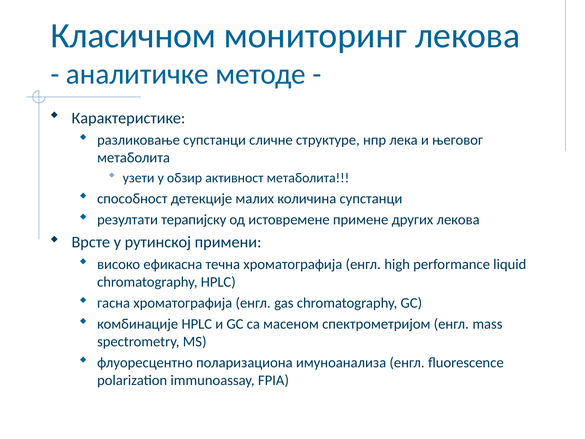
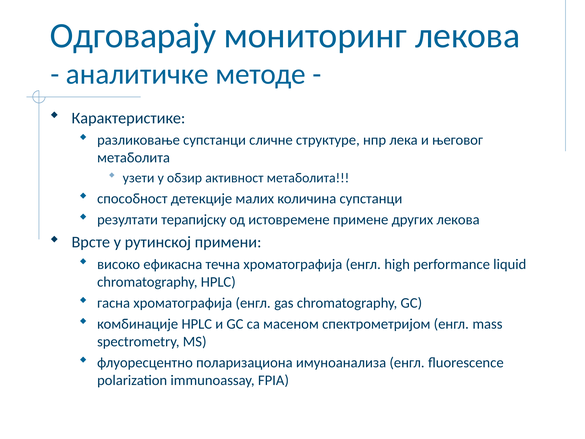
Класичном: Класичном -> Одговарају
